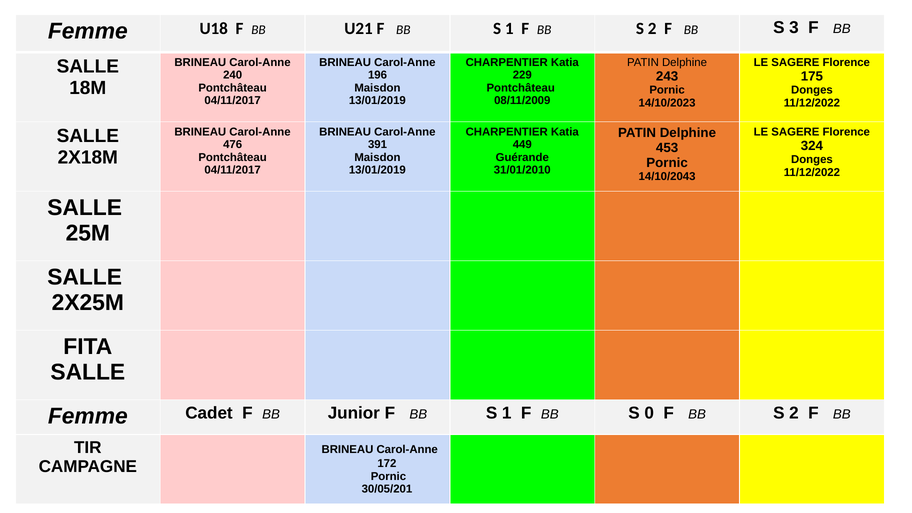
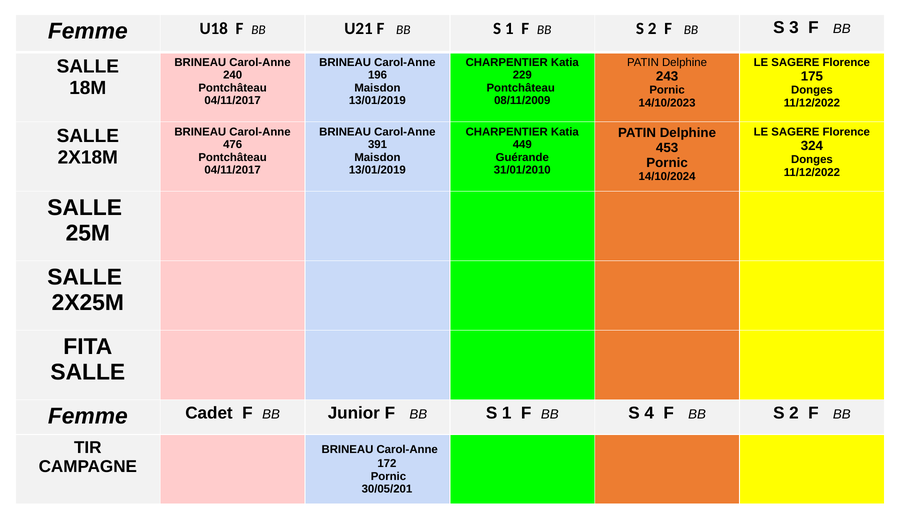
14/10/2043: 14/10/2043 -> 14/10/2024
0: 0 -> 4
